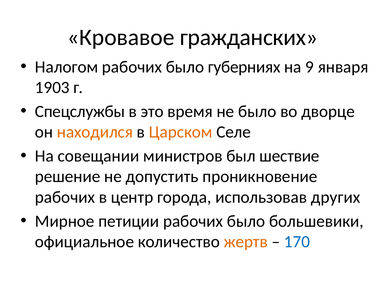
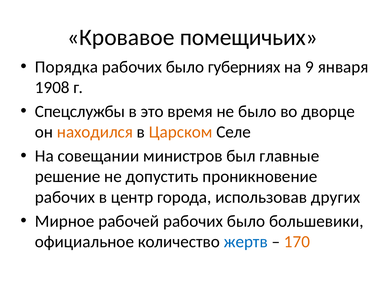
гражданских: гражданских -> помещичьих
Налогом: Налогом -> Порядка
1903: 1903 -> 1908
шествие: шествие -> главные
петиции: петиции -> рабочей
жертв colour: orange -> blue
170 colour: blue -> orange
